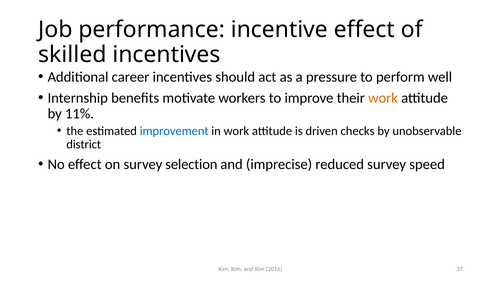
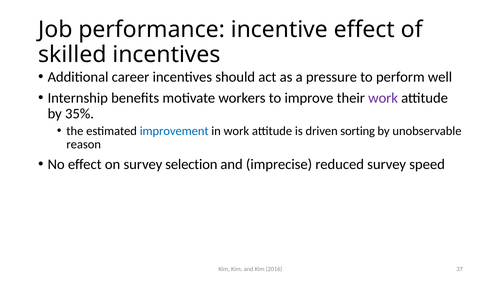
work at (383, 98) colour: orange -> purple
11%: 11% -> 35%
checks: checks -> sorting
district: district -> reason
